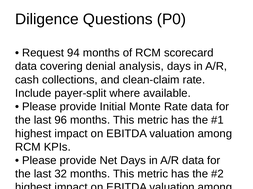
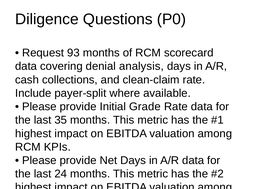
94: 94 -> 93
Monte: Monte -> Grade
96: 96 -> 35
32: 32 -> 24
